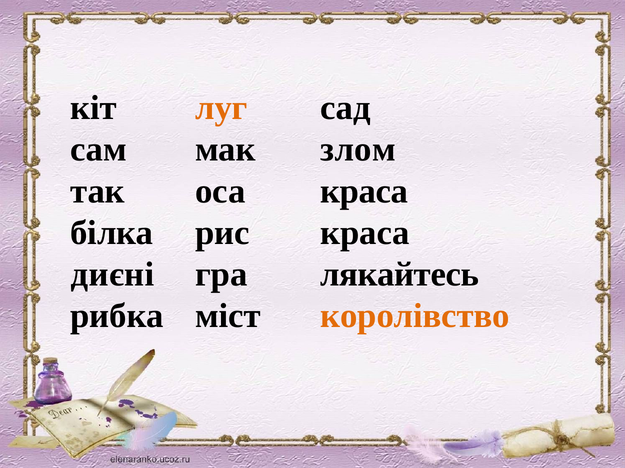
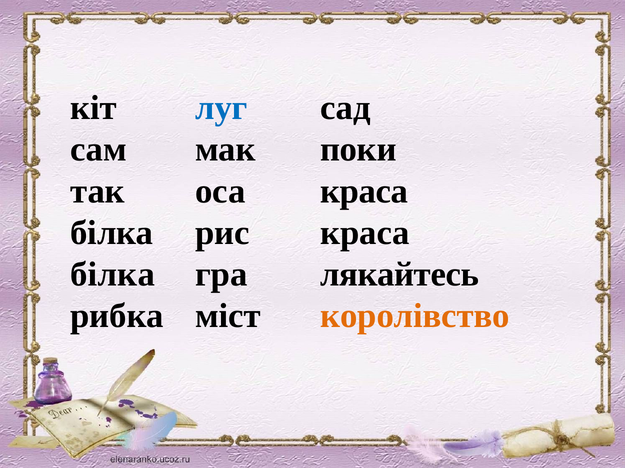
луг colour: orange -> blue
злом: злом -> поки
диєні at (113, 275): диєні -> білка
